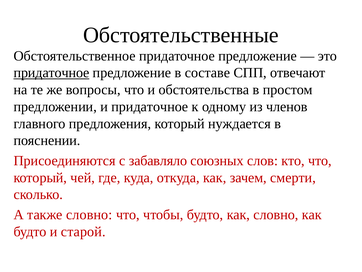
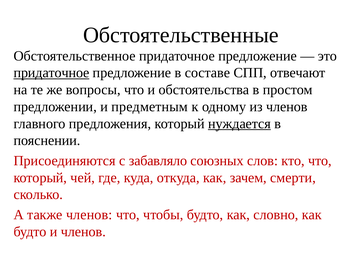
и придаточное: придаточное -> предметным
нуждается underline: none -> present
также словно: словно -> членов
и старой: старой -> членов
